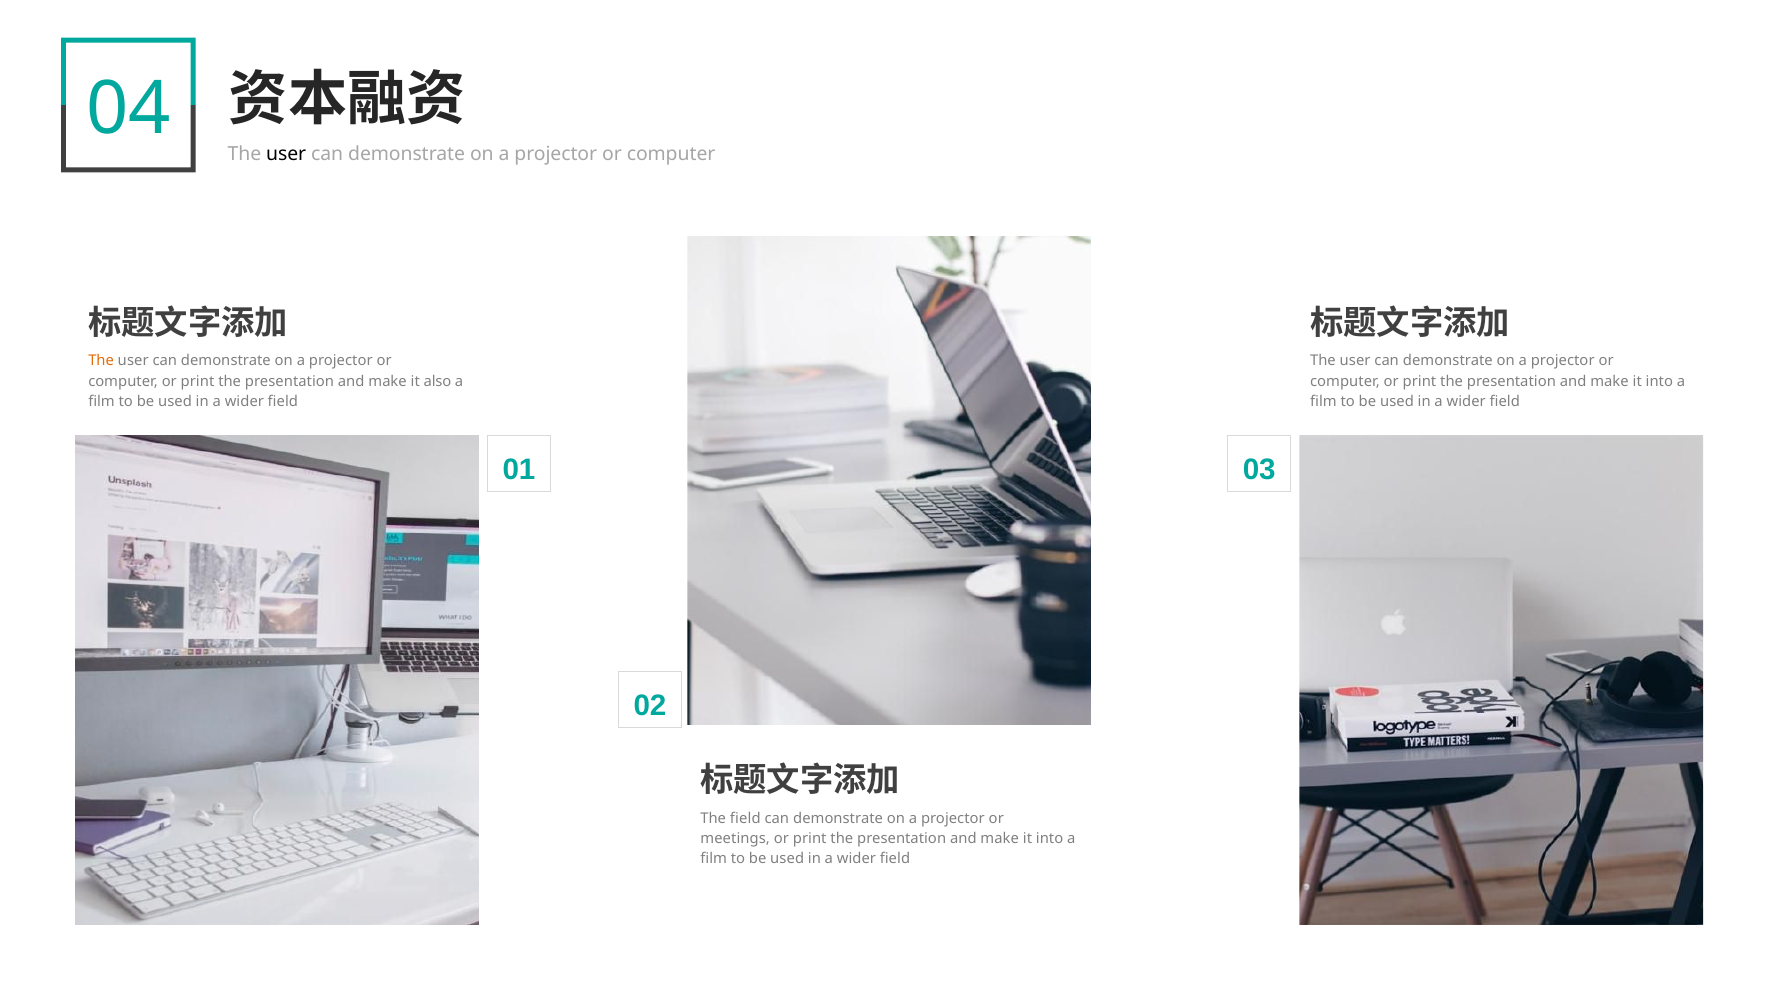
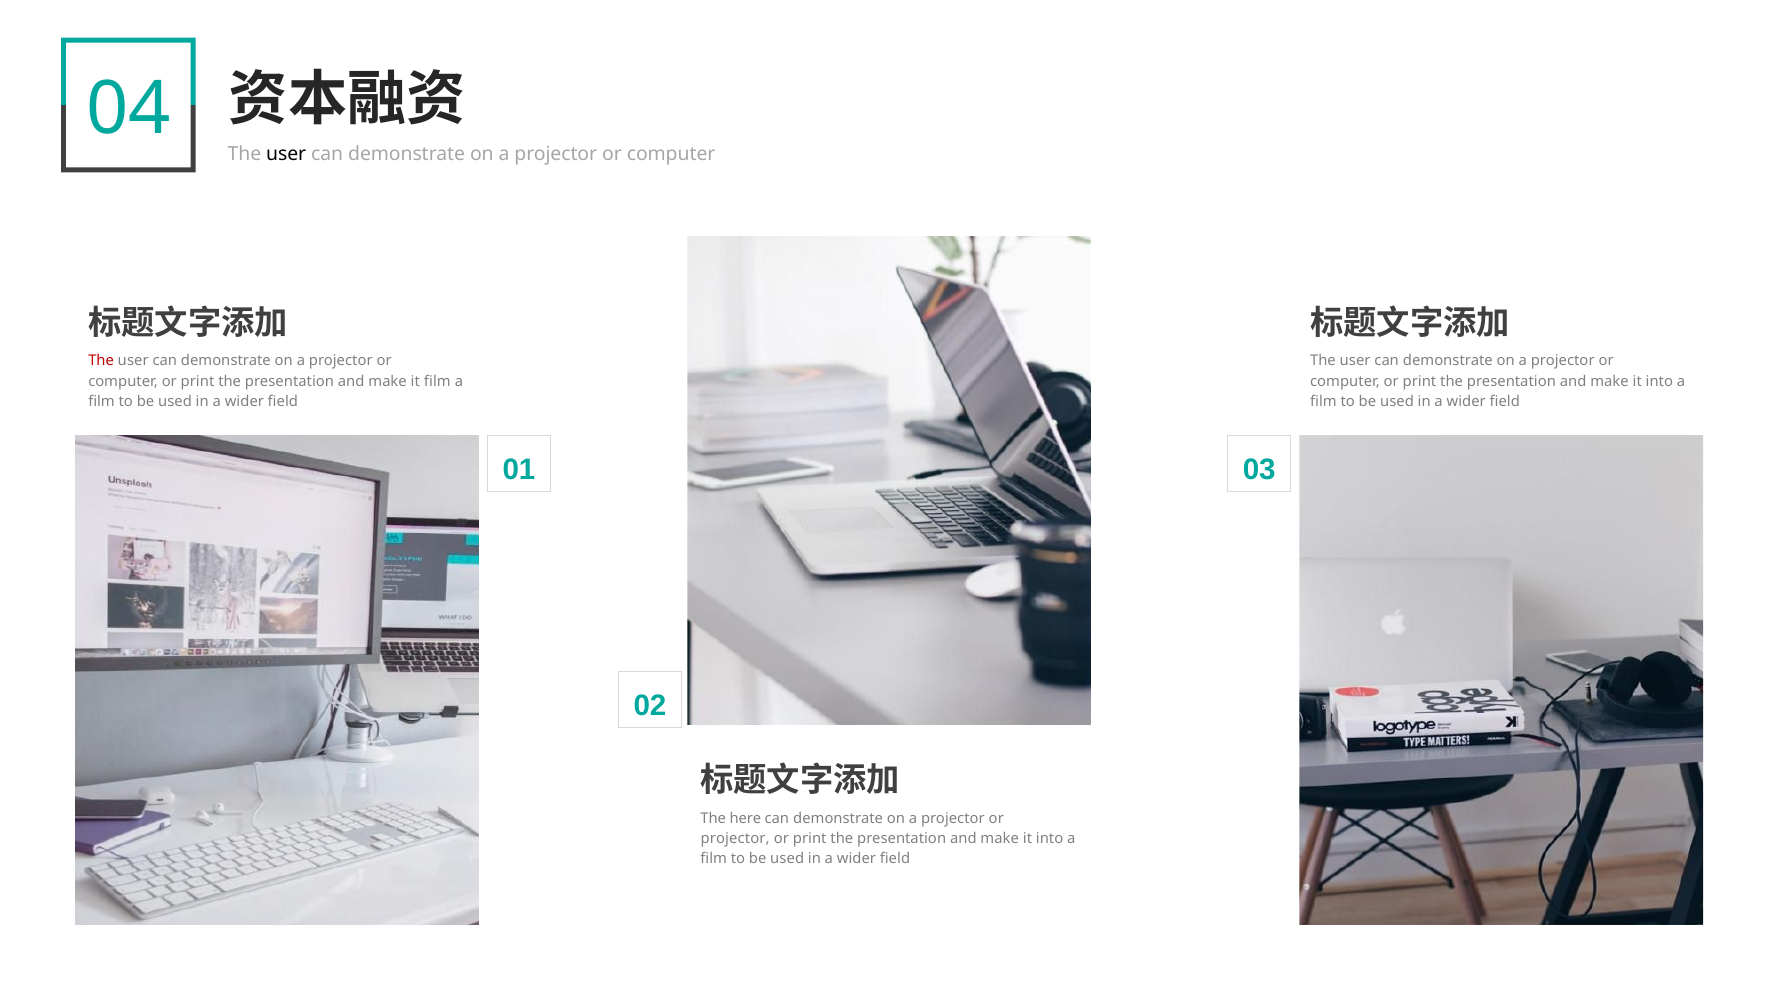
The at (101, 361) colour: orange -> red
it also: also -> film
The field: field -> here
meetings at (735, 838): meetings -> projector
